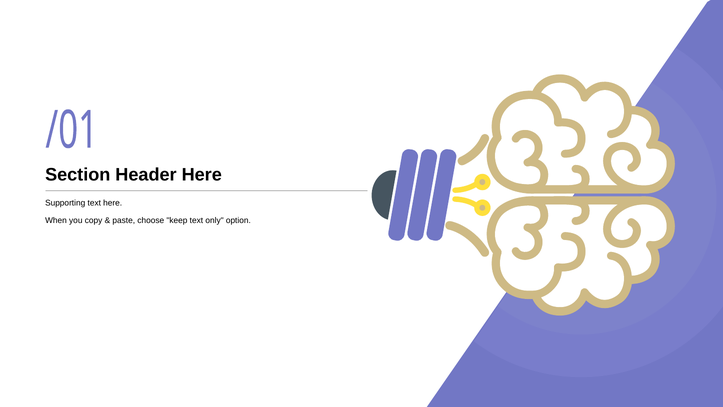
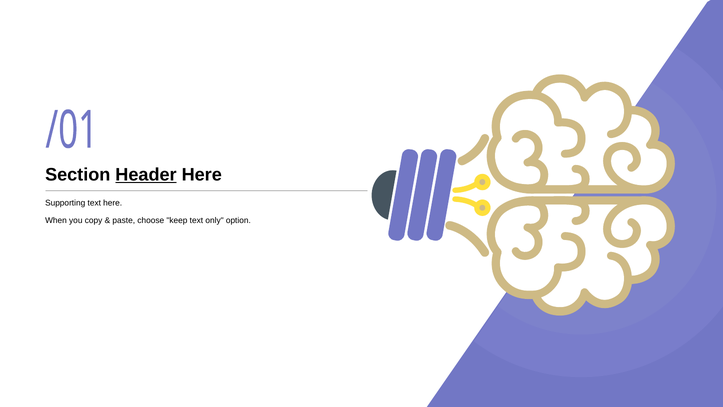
Header underline: none -> present
